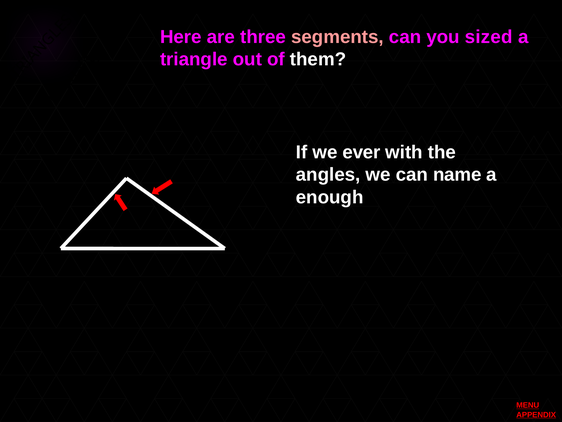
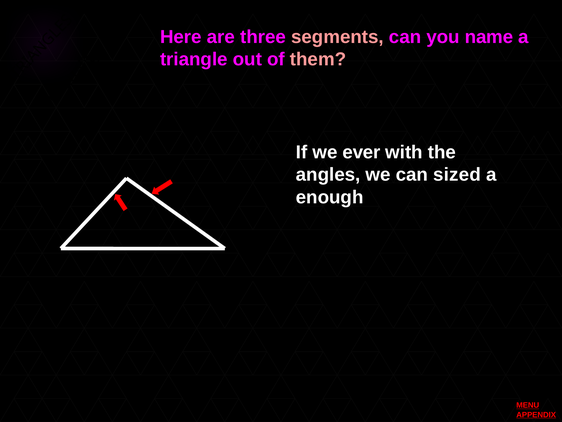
sized: sized -> name
them colour: white -> pink
name: name -> sized
